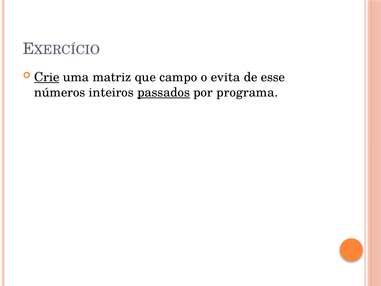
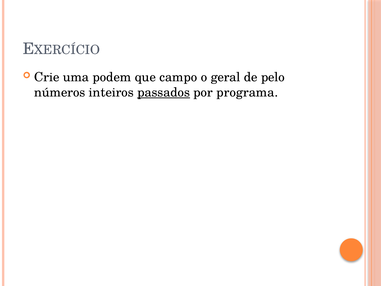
Crie underline: present -> none
matriz: matriz -> podem
evita: evita -> geral
esse: esse -> pelo
